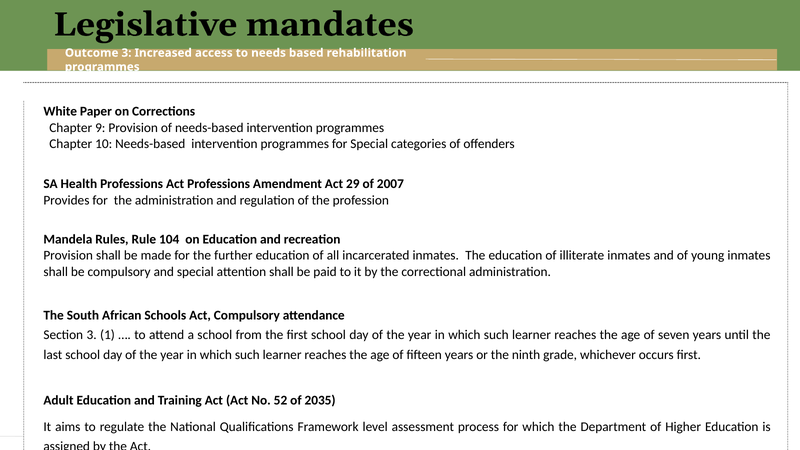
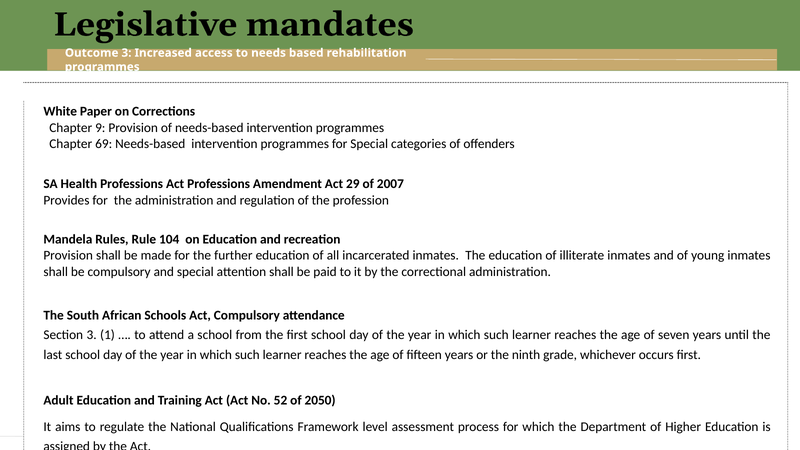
10: 10 -> 69
2035: 2035 -> 2050
